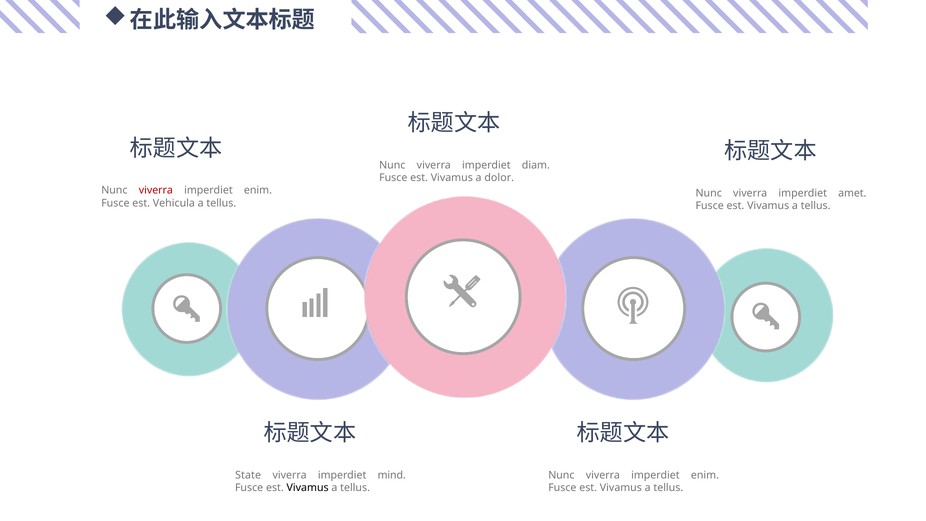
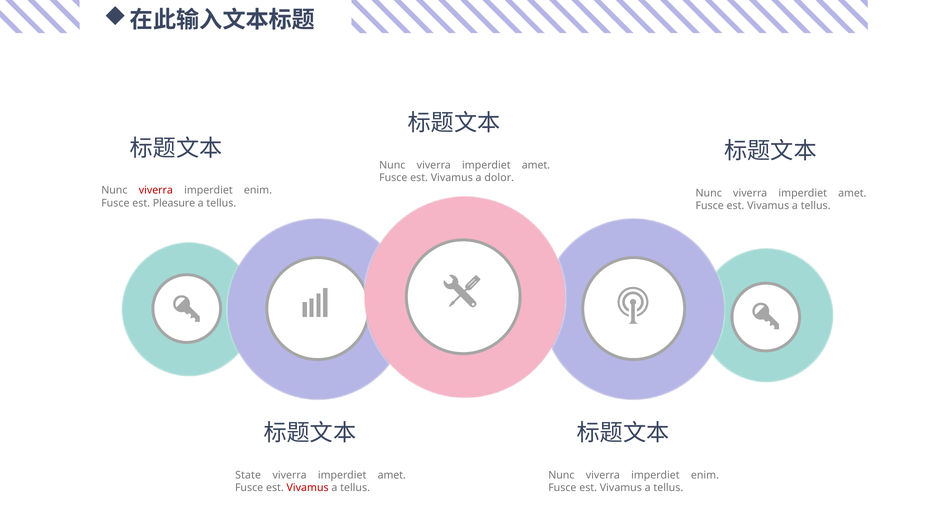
diam at (536, 165): diam -> amet
Vehicula: Vehicula -> Pleasure
mind at (392, 475): mind -> amet
Vivamus at (308, 488) colour: black -> red
